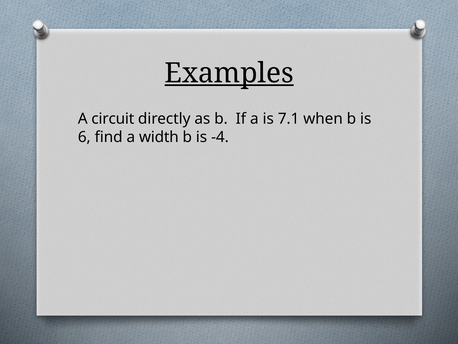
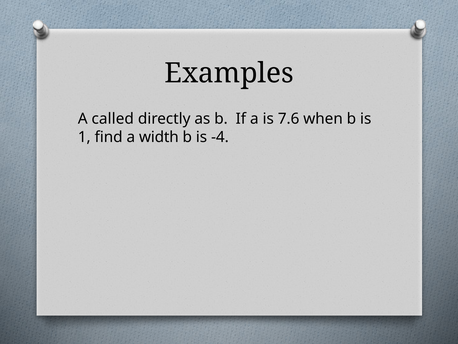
Examples underline: present -> none
circuit: circuit -> called
7.1: 7.1 -> 7.6
6: 6 -> 1
